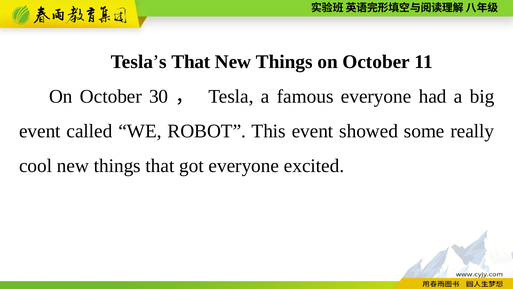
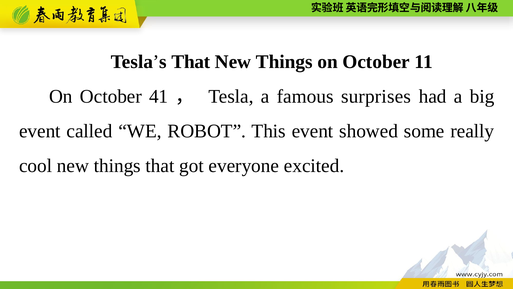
30: 30 -> 41
famous everyone: everyone -> surprises
